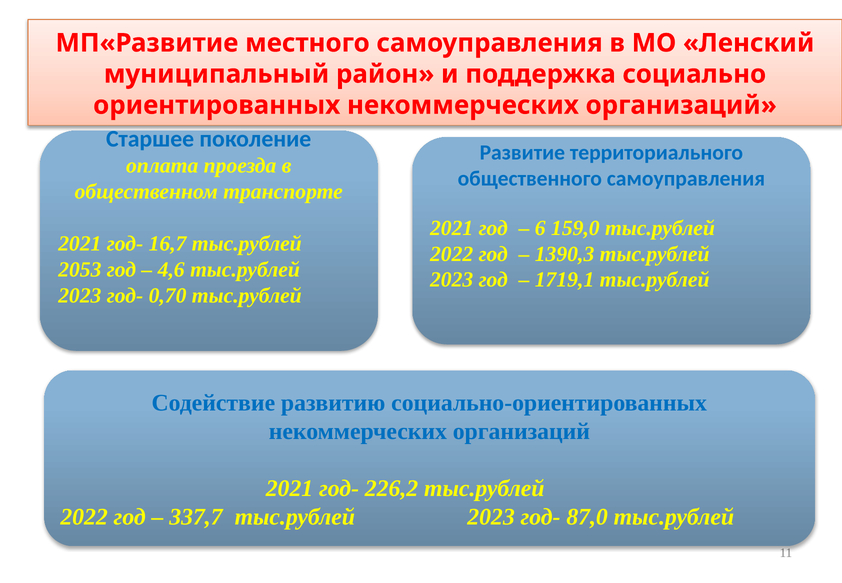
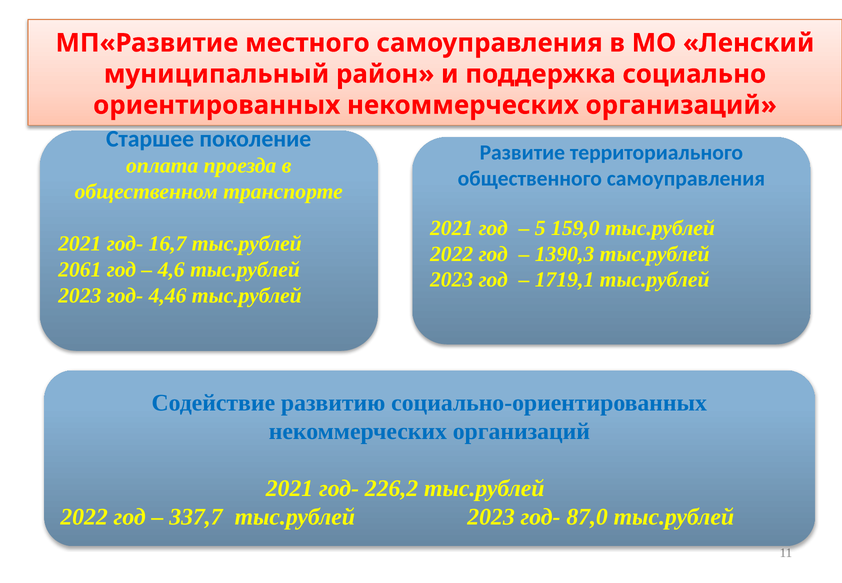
6: 6 -> 5
2053: 2053 -> 2061
0,70: 0,70 -> 4,46
